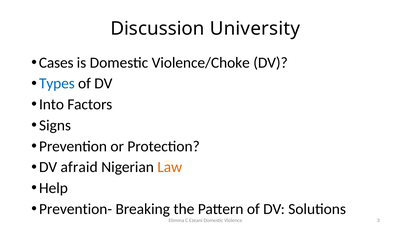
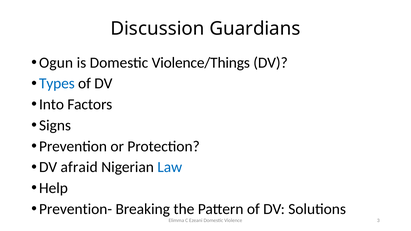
University: University -> Guardians
Cases: Cases -> Ogun
Violence/Choke: Violence/Choke -> Violence/Things
Law colour: orange -> blue
